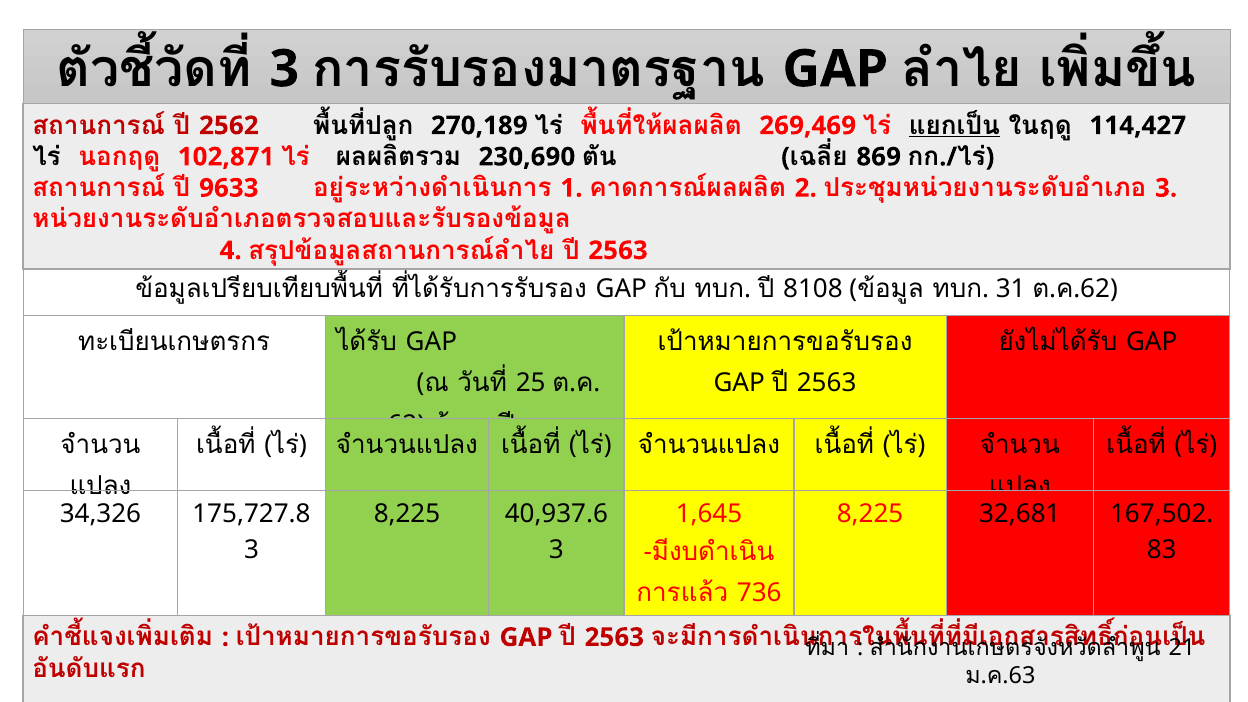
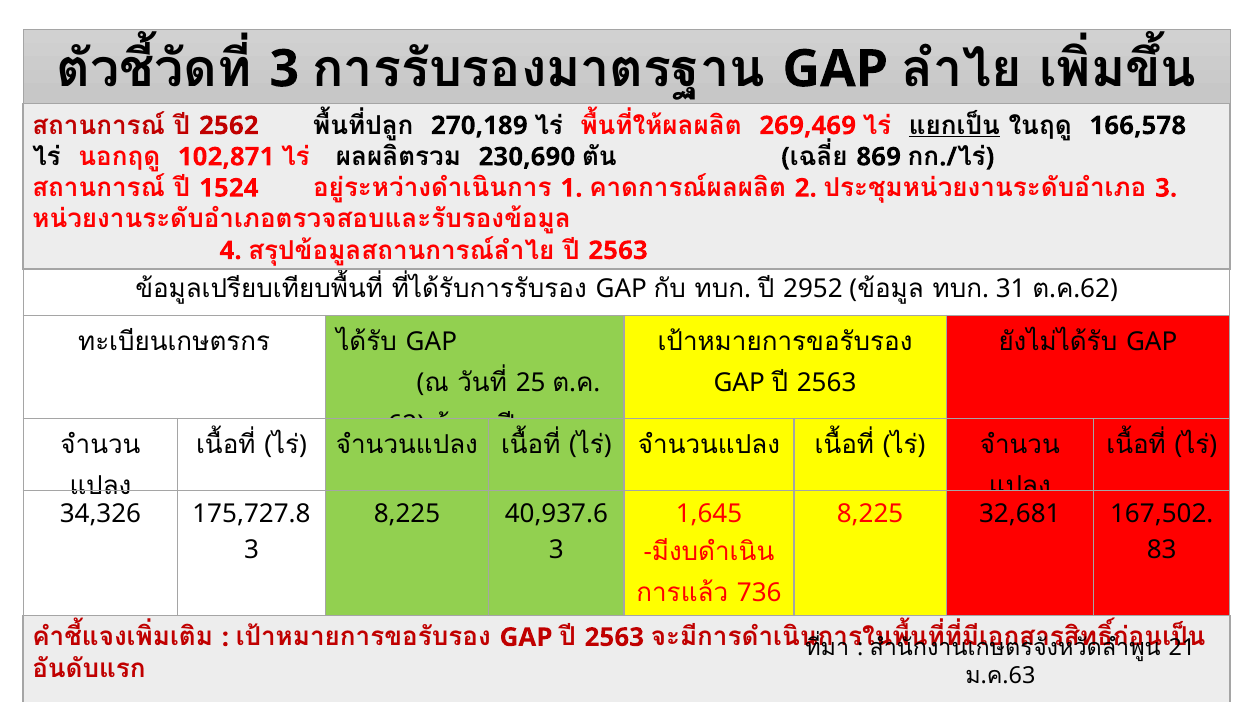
114,427: 114,427 -> 166,578
9633: 9633 -> 1524
8108: 8108 -> 2952
